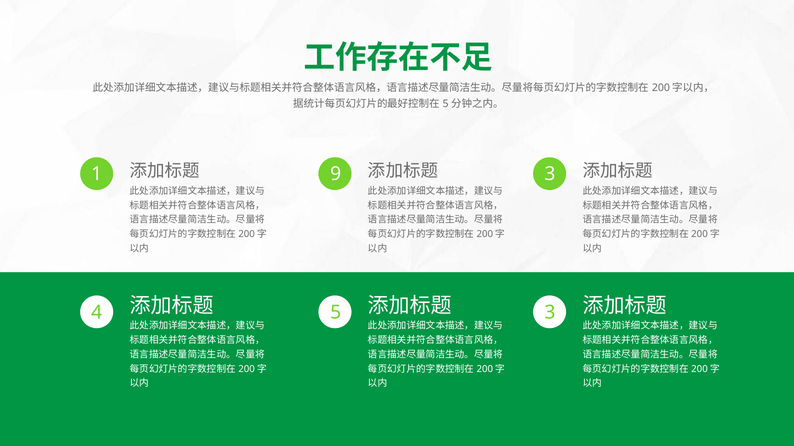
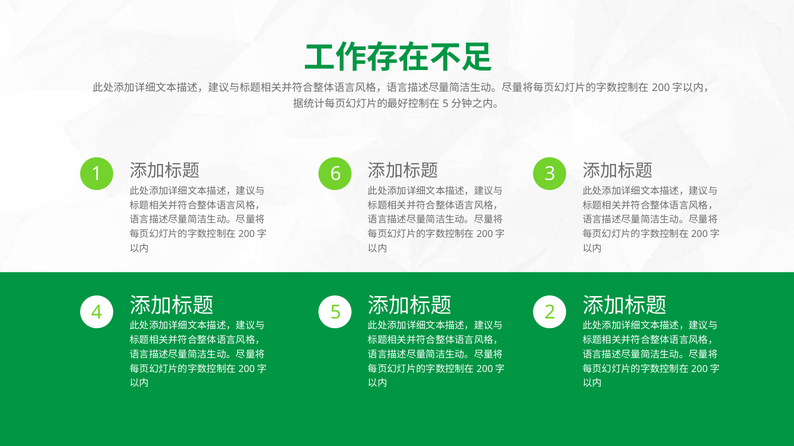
9: 9 -> 6
5 3: 3 -> 2
